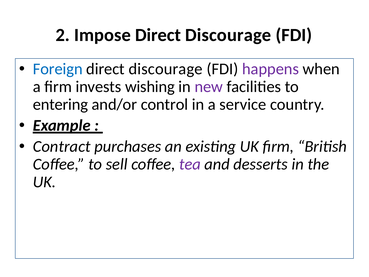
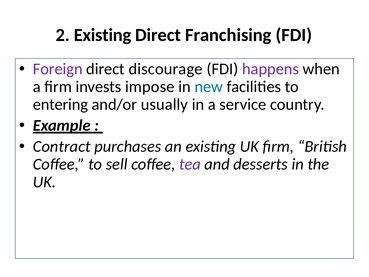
2 Impose: Impose -> Existing
Discourage at (228, 35): Discourage -> Franchising
Foreign colour: blue -> purple
wishing: wishing -> impose
new colour: purple -> blue
control: control -> usually
